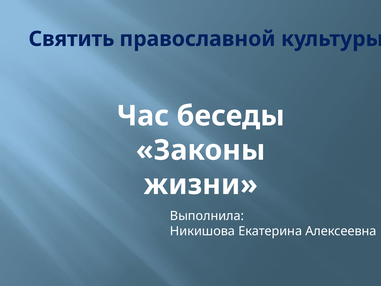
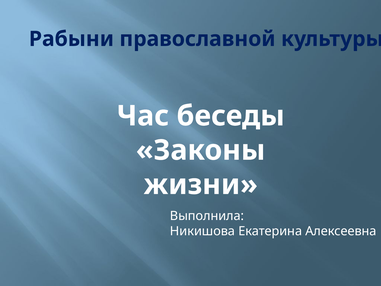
Святить: Святить -> Рабыни
